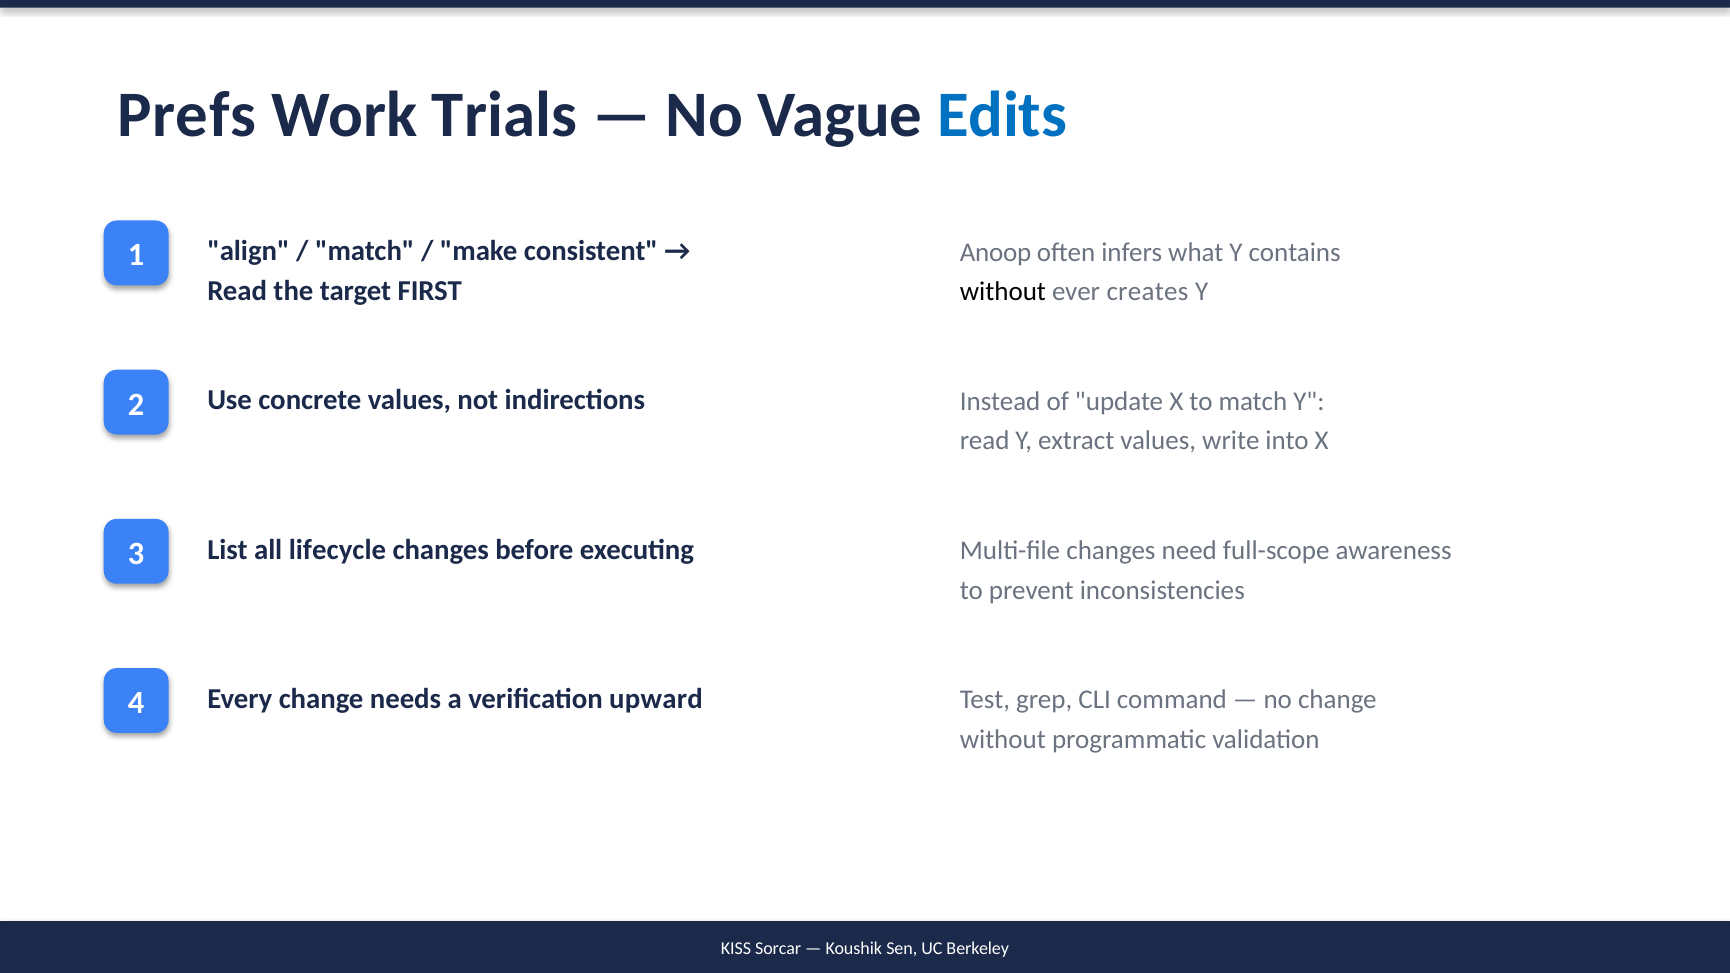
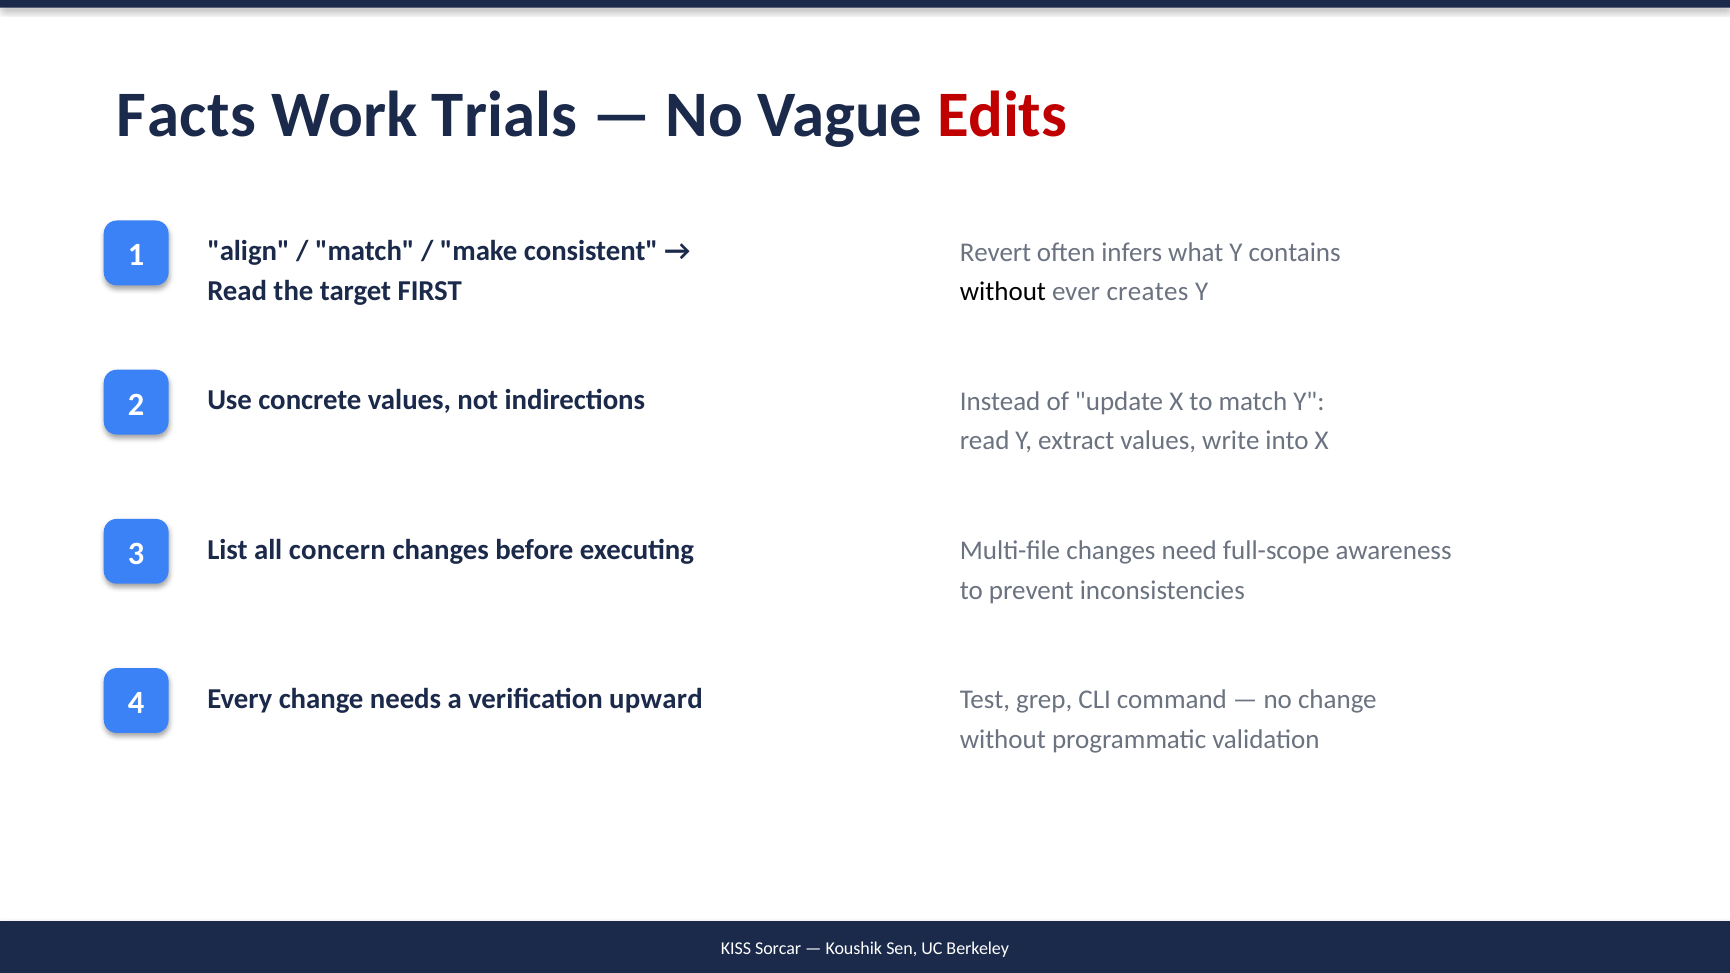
Prefs: Prefs -> Facts
Edits colour: blue -> red
Anoop: Anoop -> Revert
lifecycle: lifecycle -> concern
